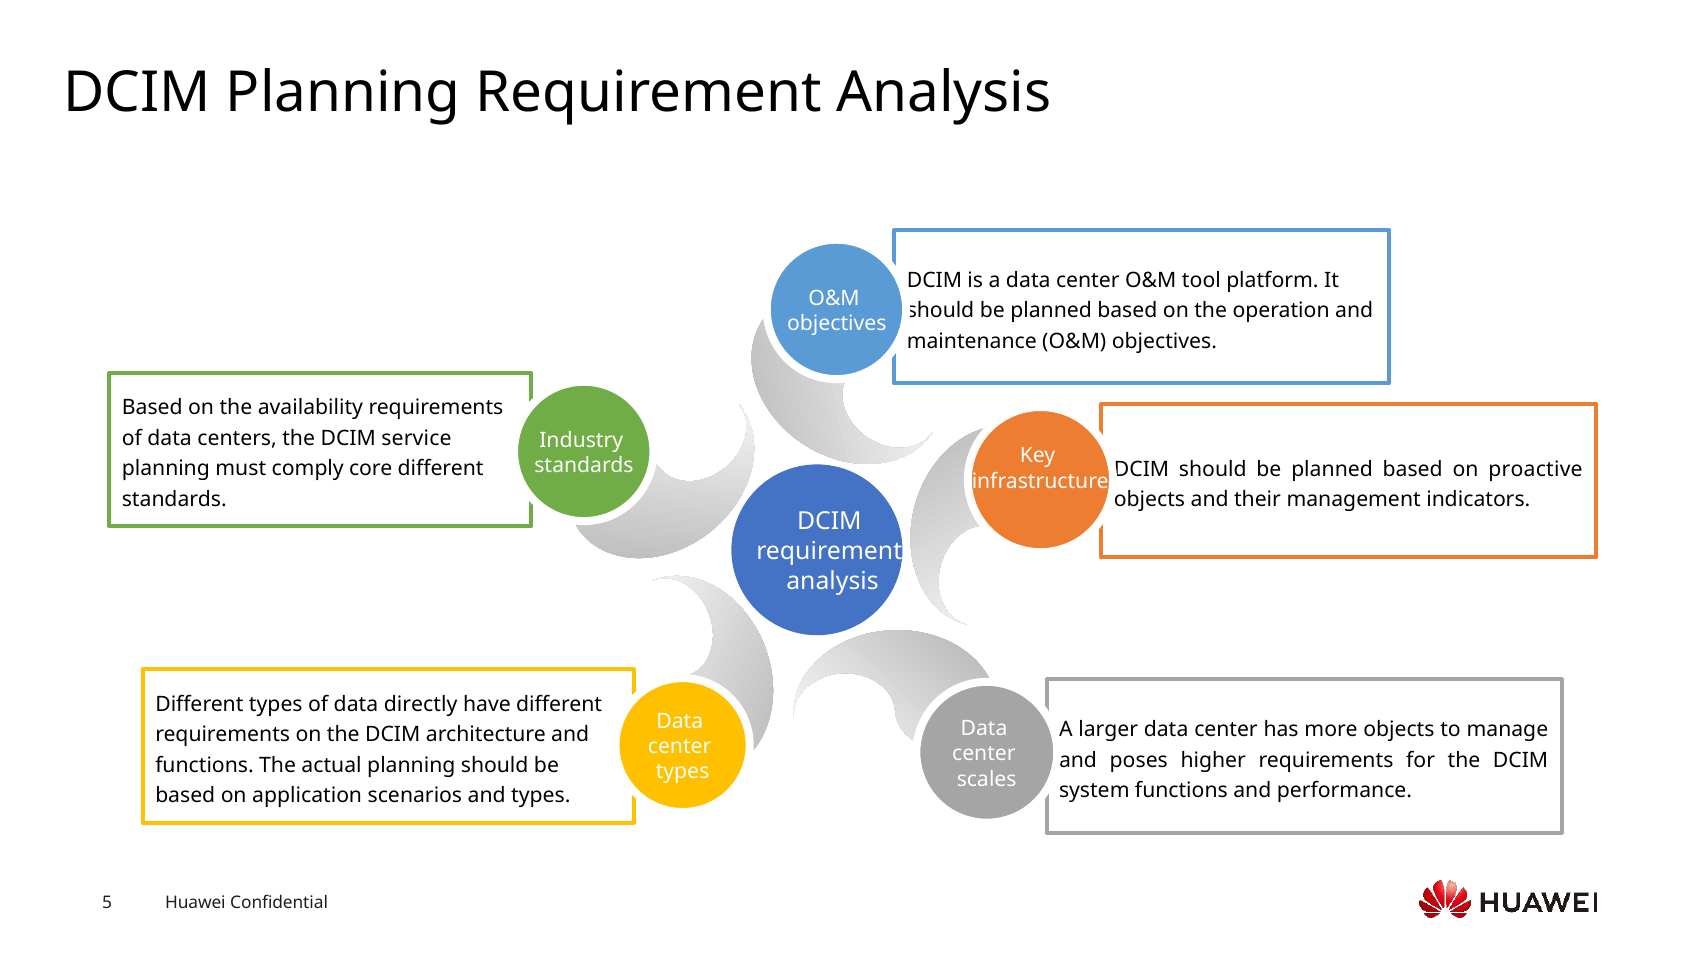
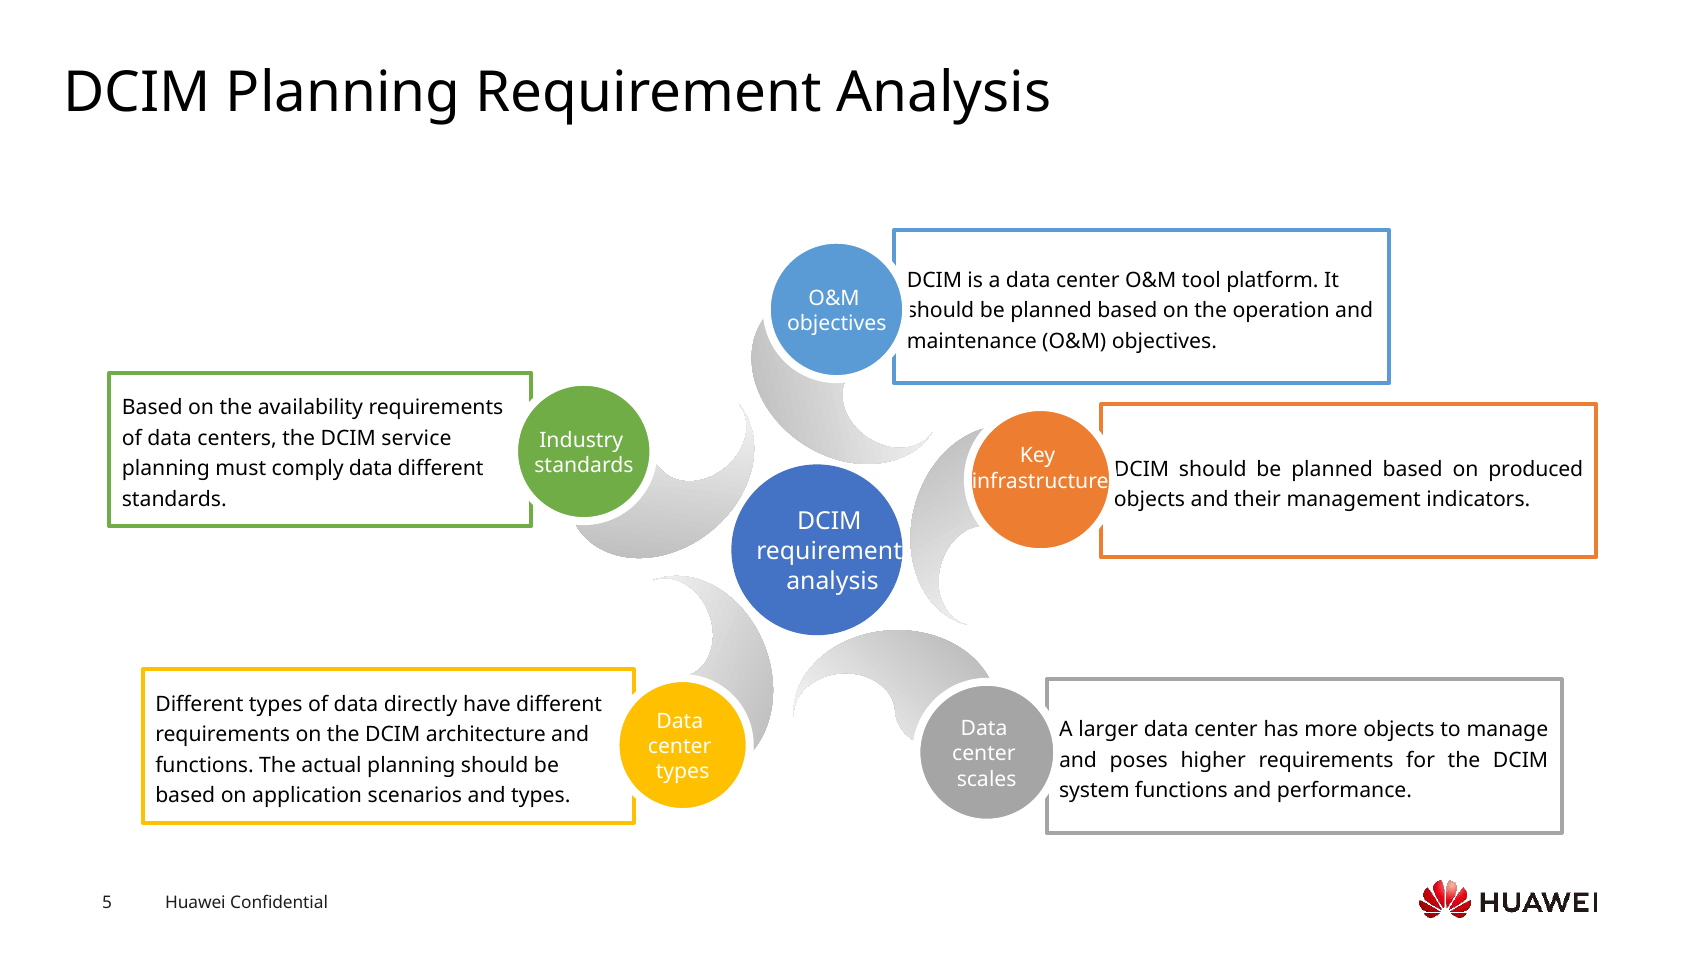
comply core: core -> data
proactive: proactive -> produced
